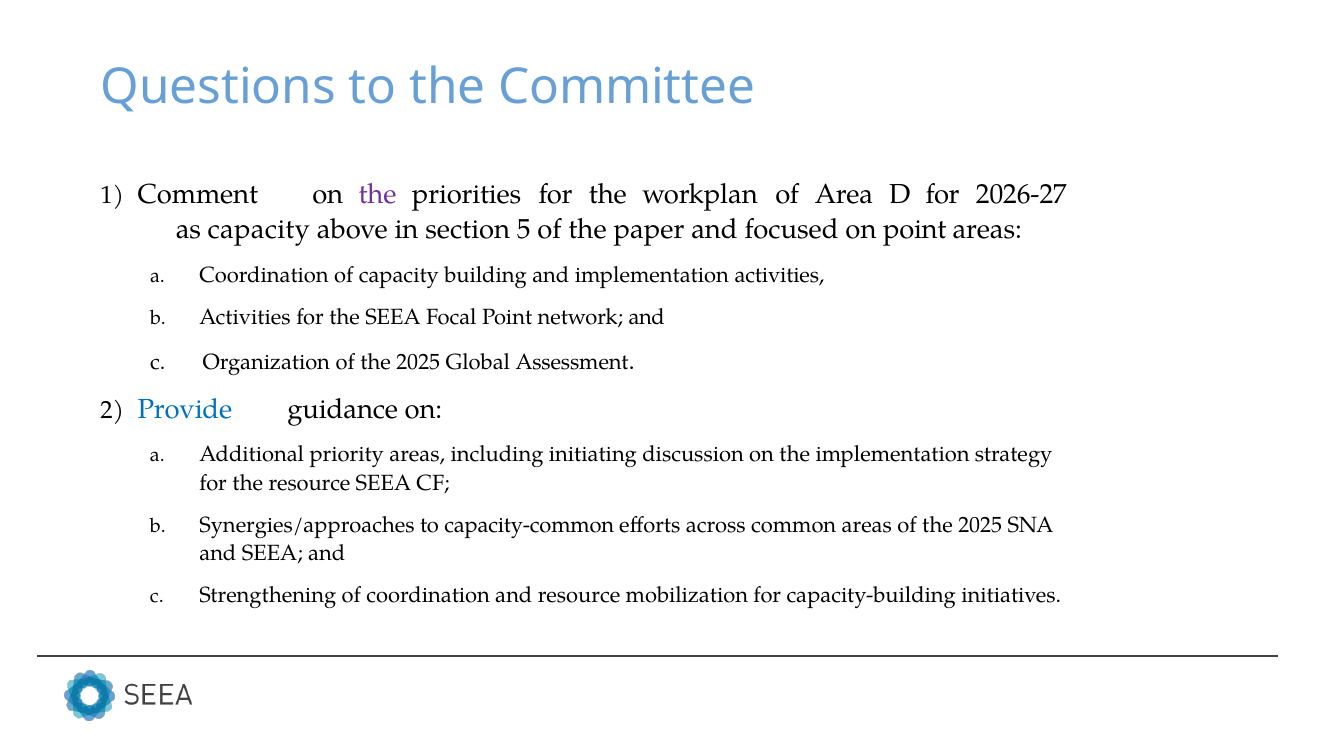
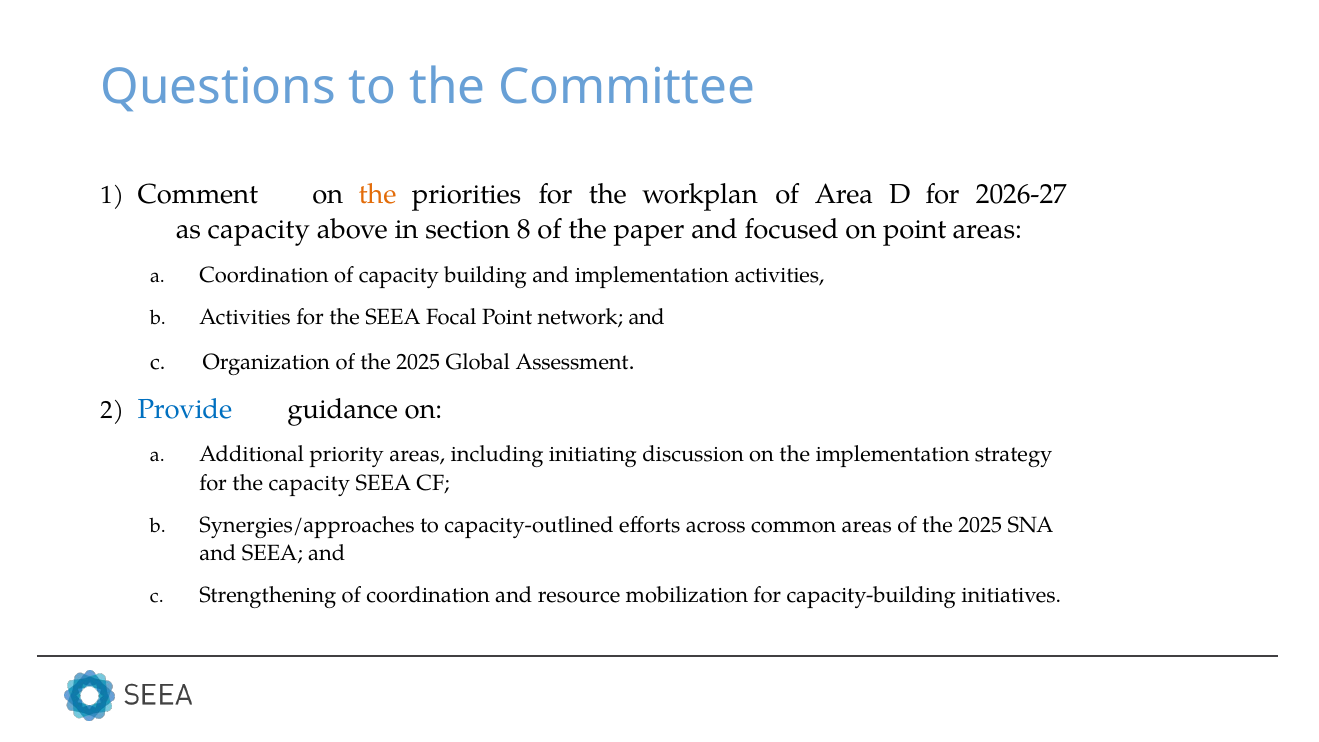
the at (378, 194) colour: purple -> orange
5: 5 -> 8
the resource: resource -> capacity
capacity-common: capacity-common -> capacity-outlined
